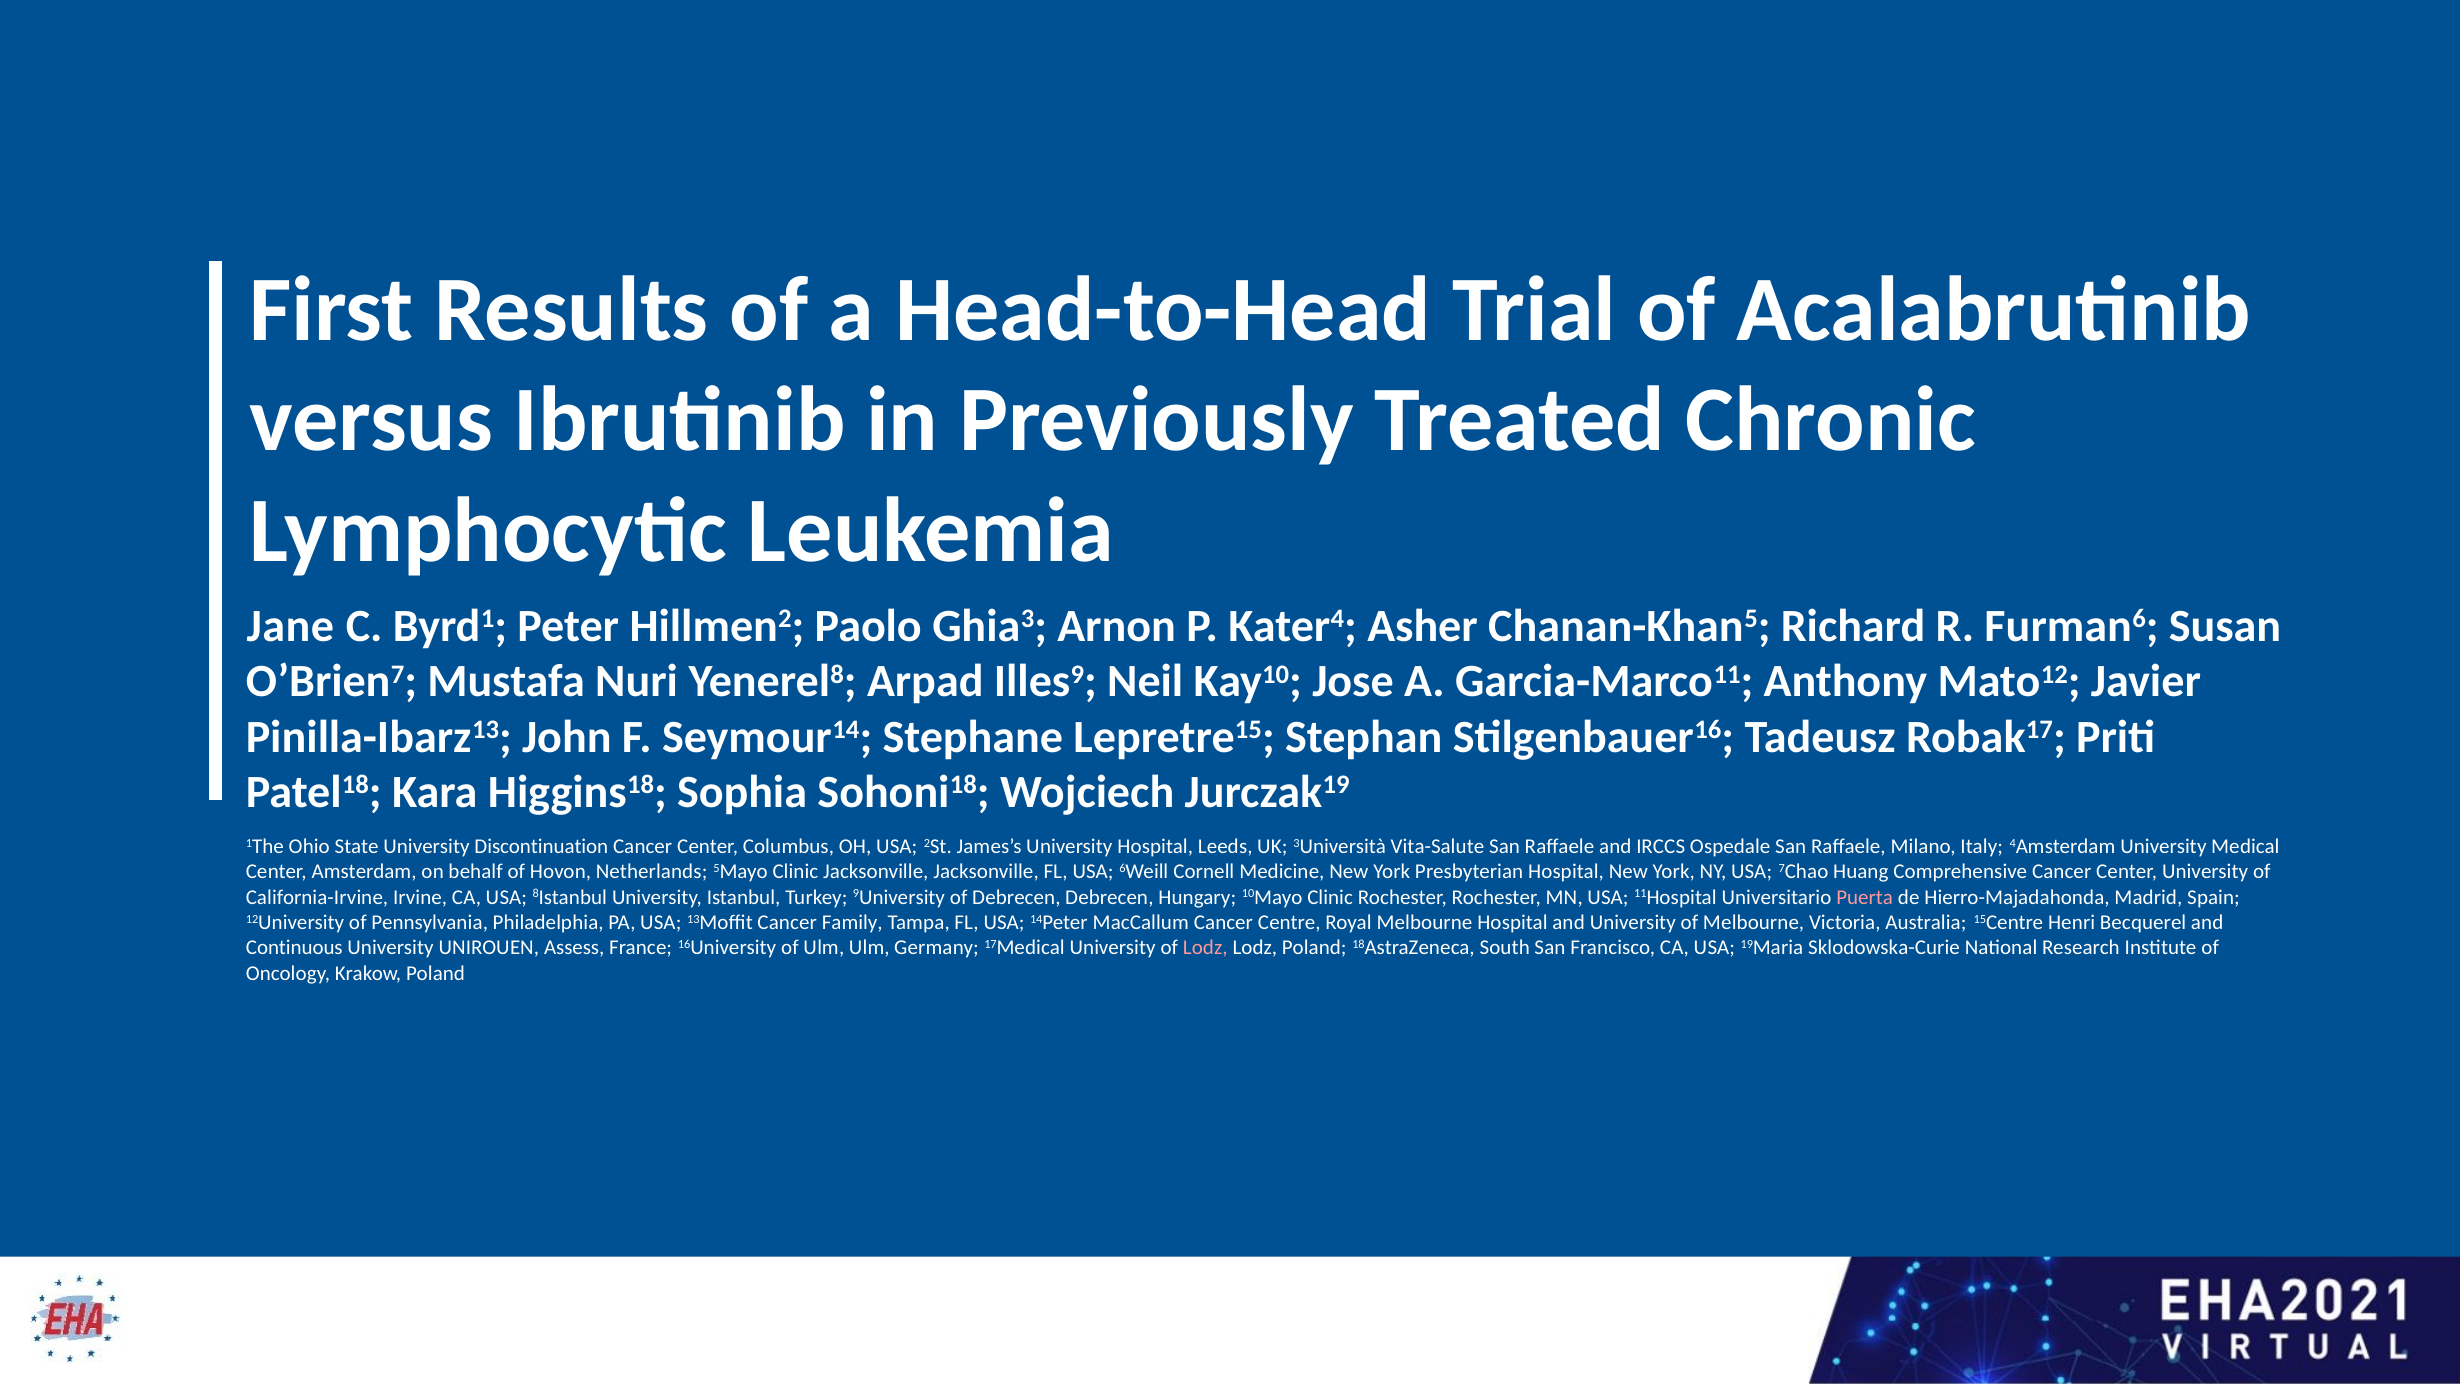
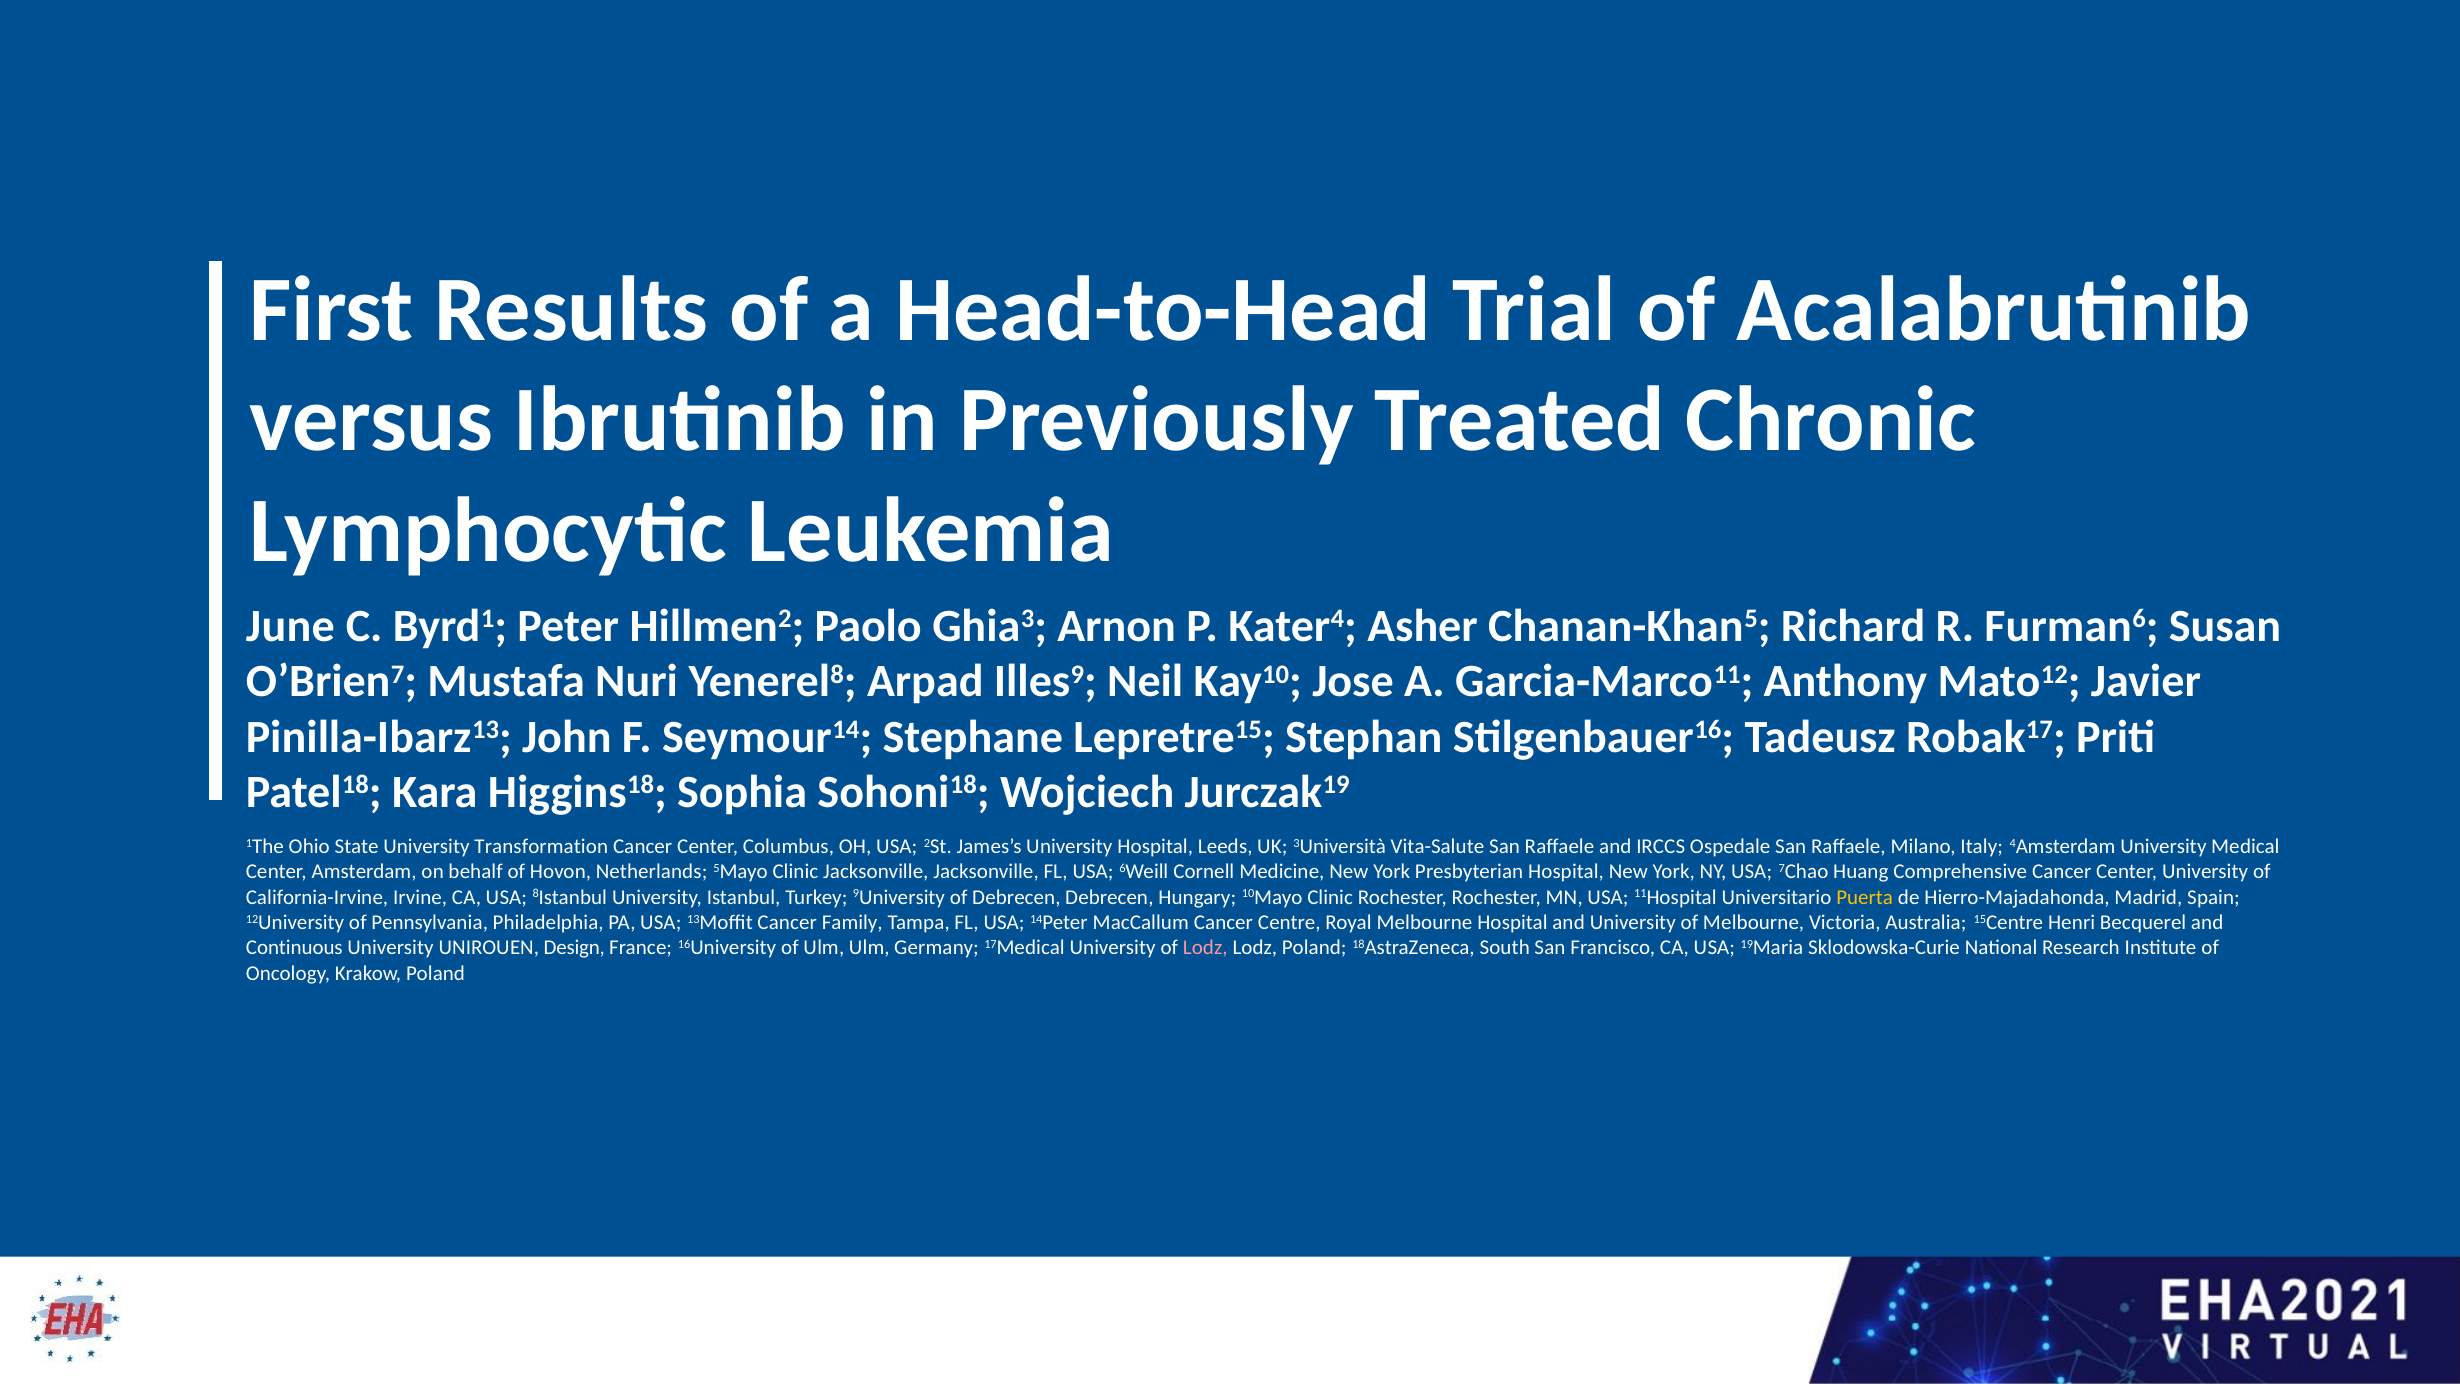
Jane: Jane -> June
Discontinuation: Discontinuation -> Transformation
Puerta colour: pink -> yellow
Assess: Assess -> Design
